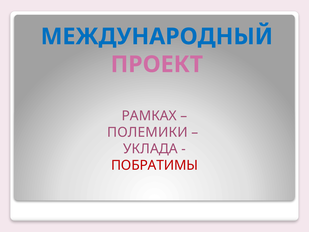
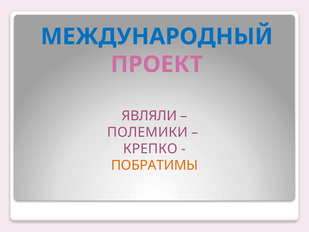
РАМКАХ: РАМКАХ -> ЯВЛЯЛИ
УКЛАДА: УКЛАДА -> КРЕПКО
ПОБРАТИМЫ colour: red -> orange
